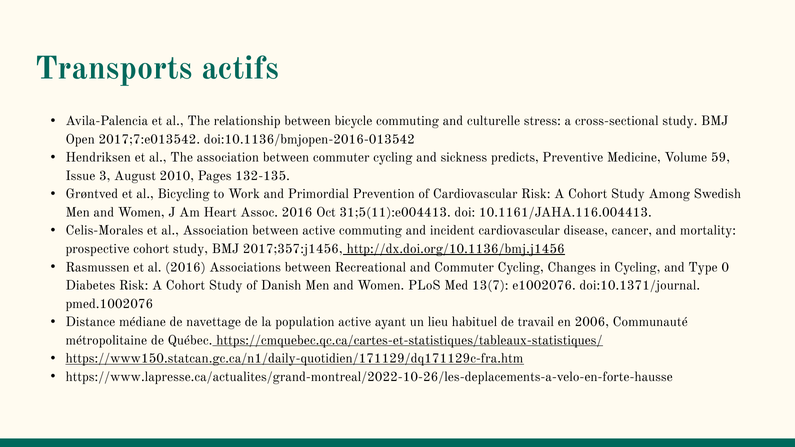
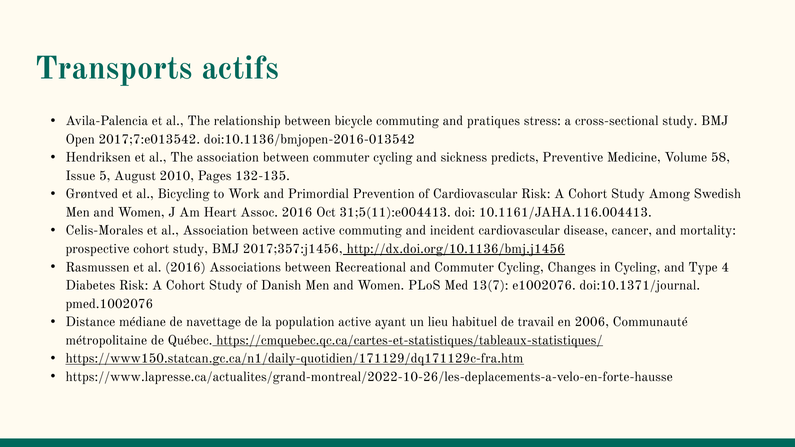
culturelle: culturelle -> pratiques
59: 59 -> 58
3: 3 -> 5
0: 0 -> 4
